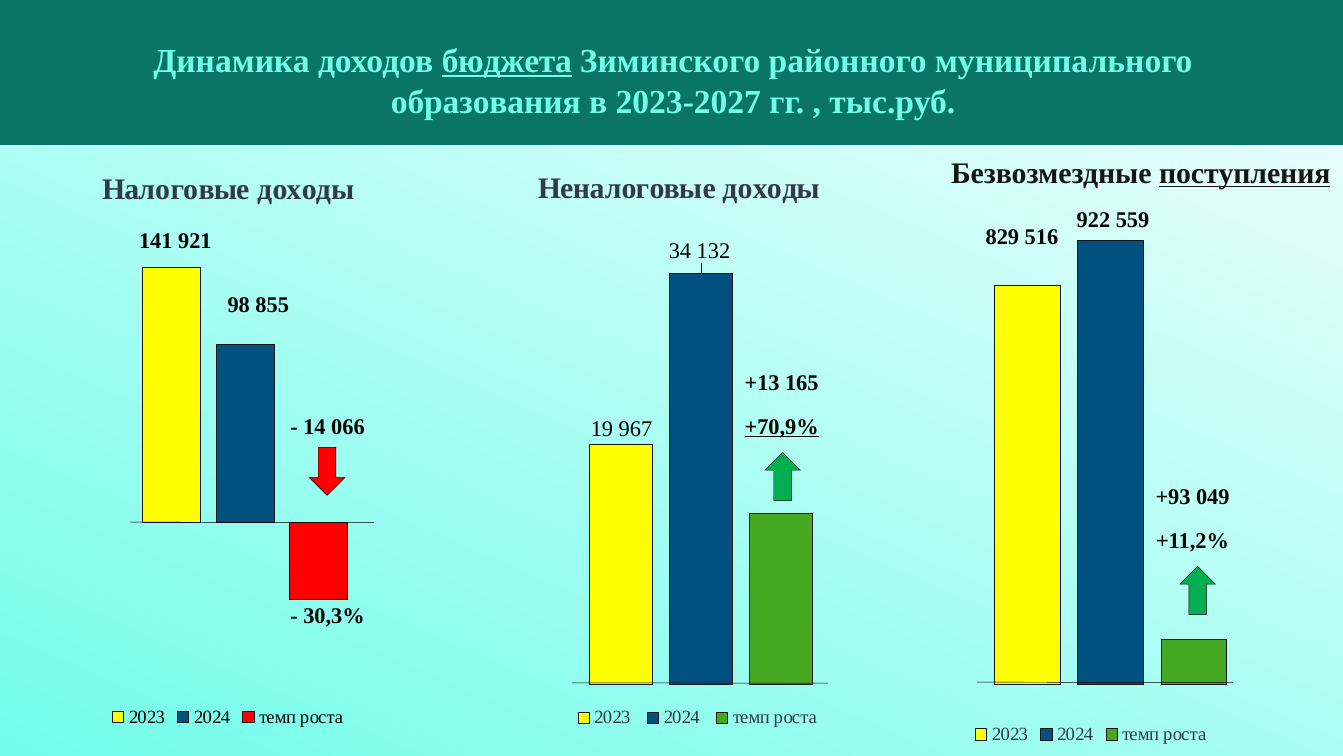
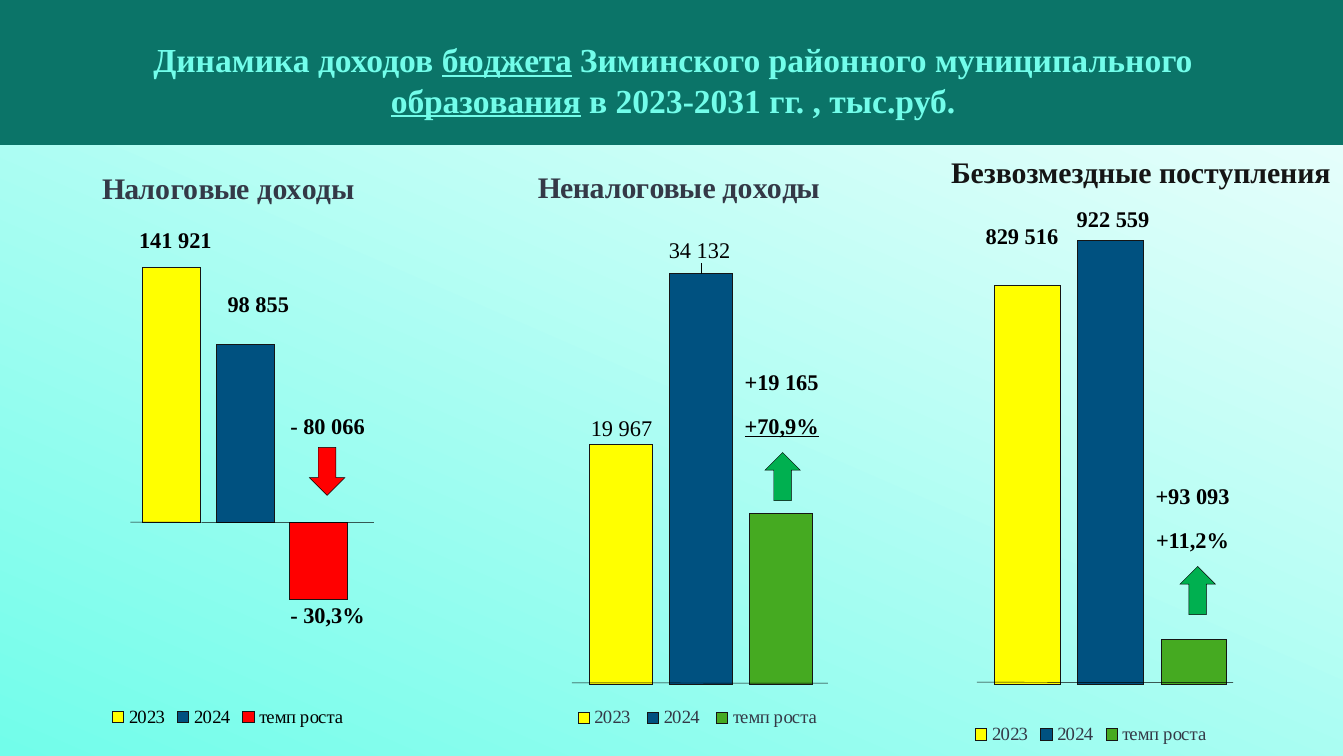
образования underline: none -> present
2023-2027: 2023-2027 -> 2023-2031
поступления underline: present -> none
+13: +13 -> +19
14: 14 -> 80
049: 049 -> 093
